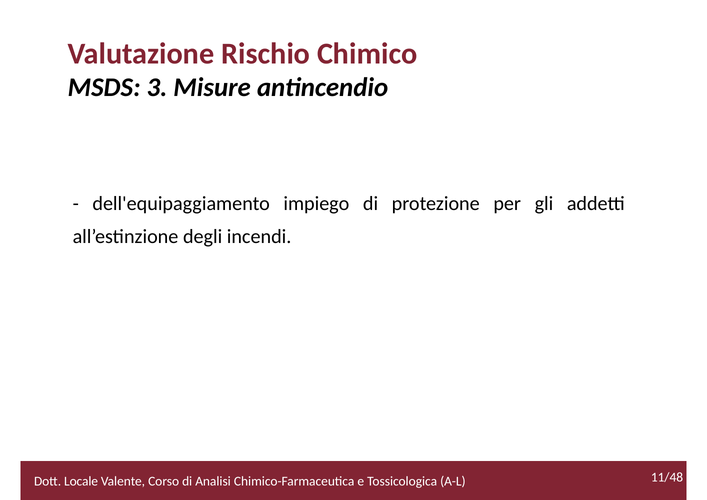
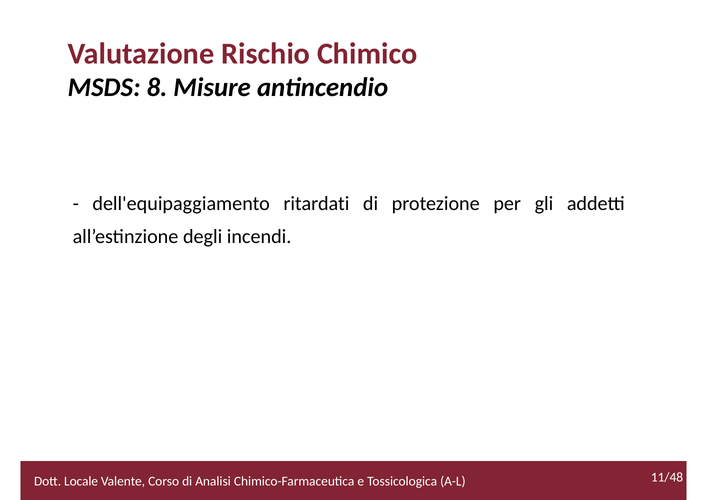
3: 3 -> 8
impiego: impiego -> ritardati
